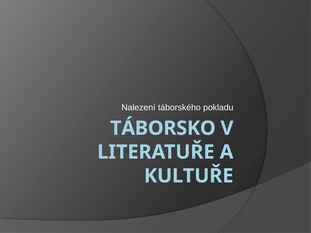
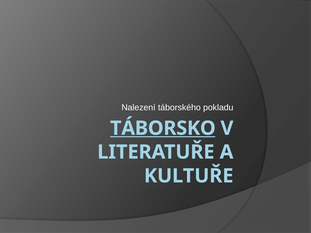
TÁBORSKO underline: none -> present
